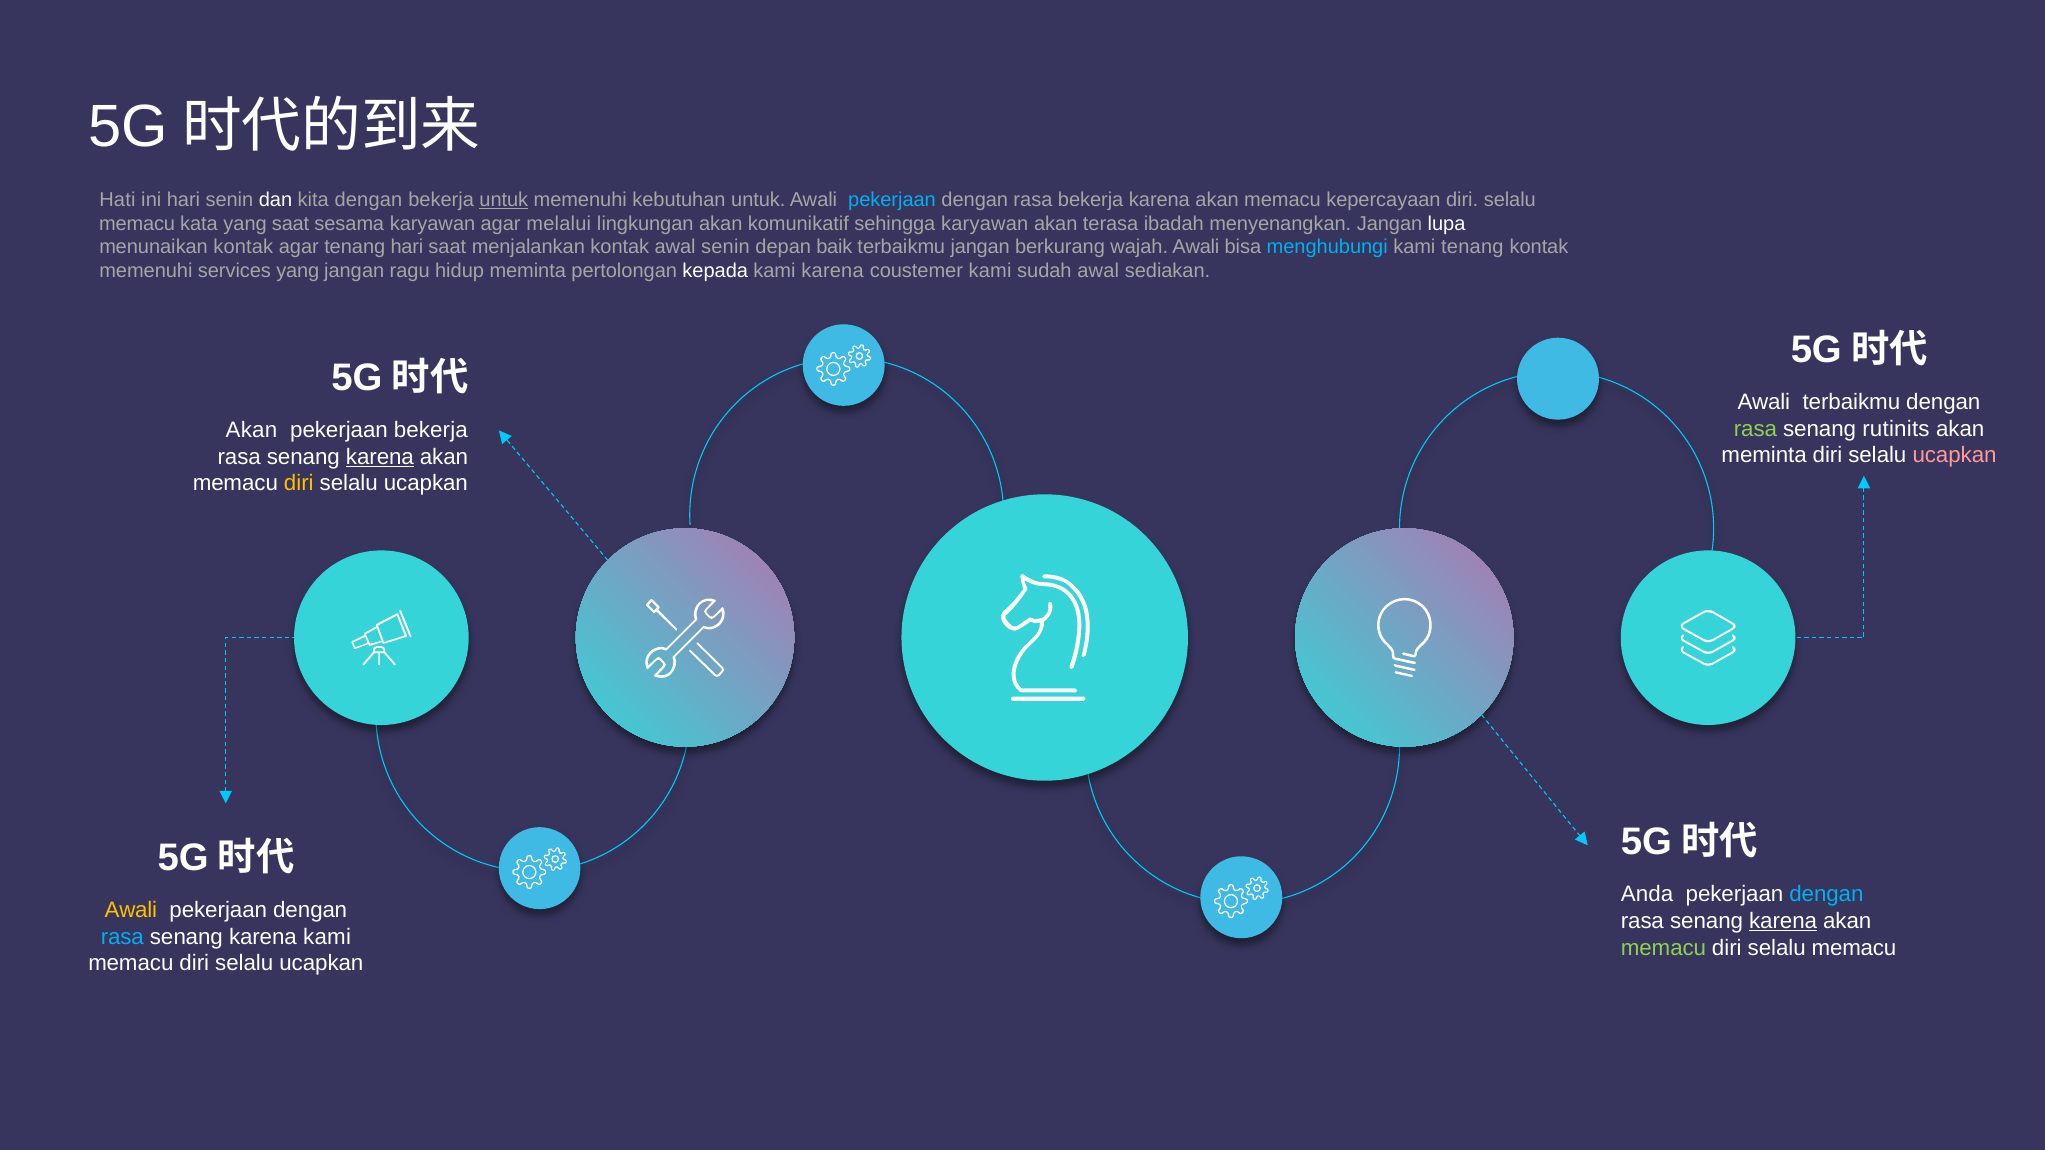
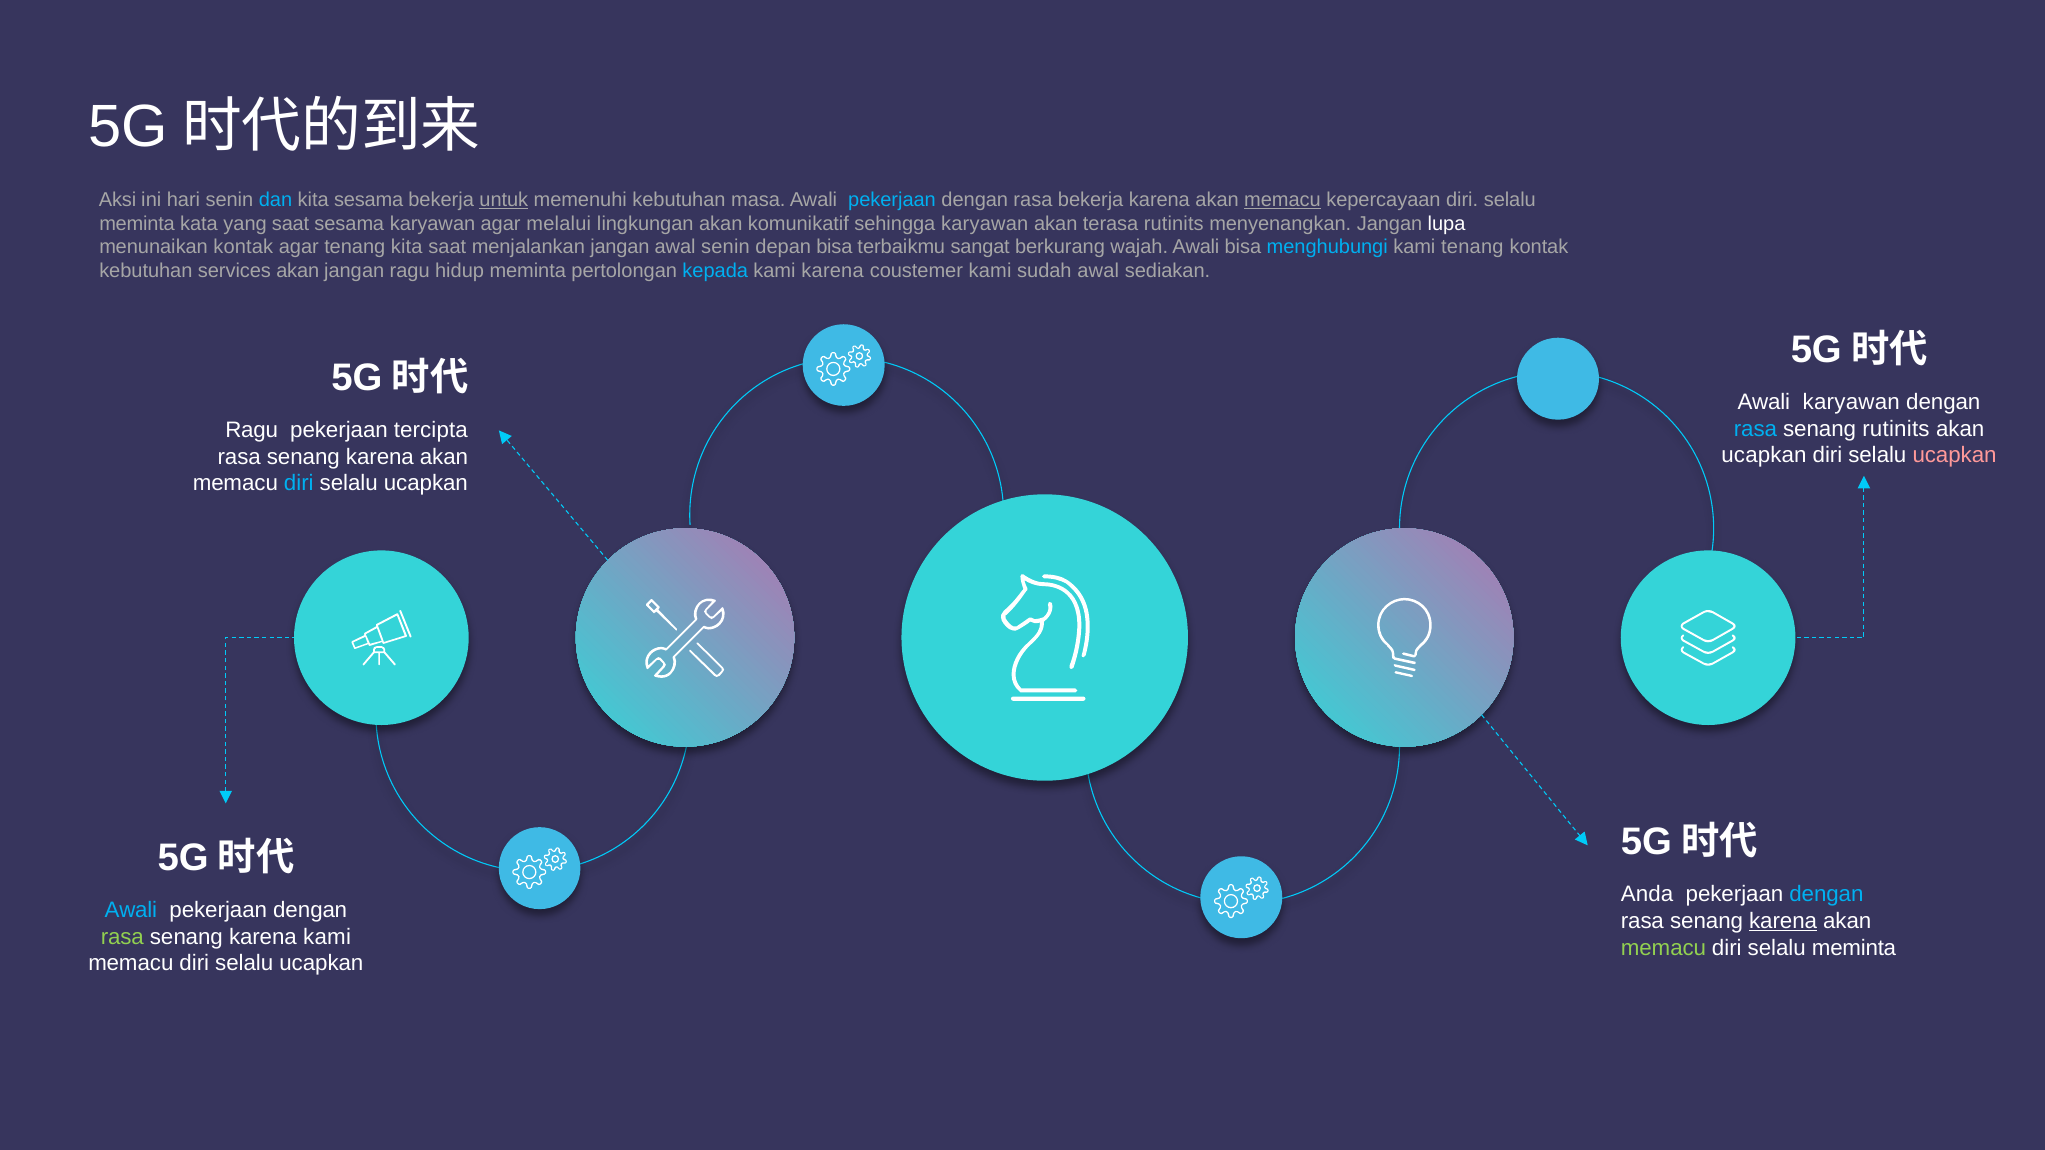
Hati: Hati -> Aksi
dan colour: white -> light blue
kita dengan: dengan -> sesama
kebutuhan untuk: untuk -> masa
memacu at (1282, 200) underline: none -> present
memacu at (137, 224): memacu -> meminta
terasa ibadah: ibadah -> rutinits
tenang hari: hari -> kita
menjalankan kontak: kontak -> jangan
depan baik: baik -> bisa
terbaikmu jangan: jangan -> sangat
memenuhi at (146, 271): memenuhi -> kebutuhan
services yang: yang -> akan
kepada colour: white -> light blue
Awali terbaikmu: terbaikmu -> karyawan
rasa at (1755, 429) colour: light green -> light blue
Akan at (251, 430): Akan -> Ragu
pekerjaan bekerja: bekerja -> tercipta
meminta at (1764, 456): meminta -> ucapkan
karena at (380, 457) underline: present -> none
diri at (299, 484) colour: yellow -> light blue
Awali at (131, 910) colour: yellow -> light blue
rasa at (122, 937) colour: light blue -> light green
memacu at (1854, 948): memacu -> meminta
